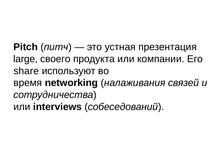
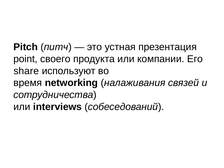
large: large -> point
